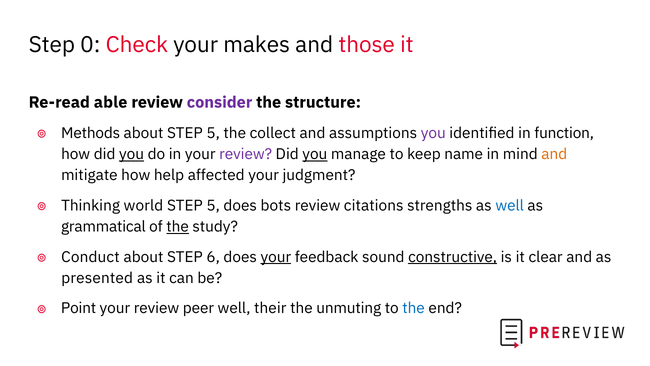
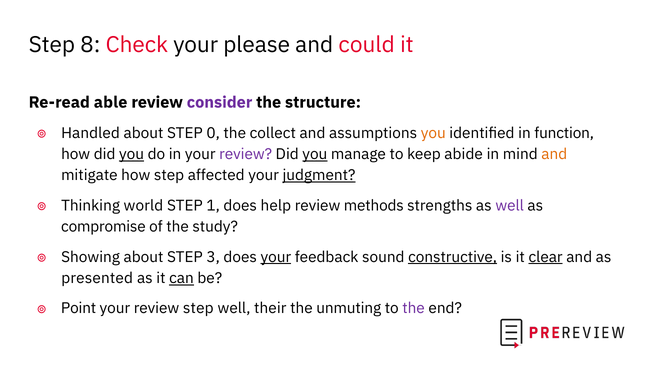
0: 0 -> 8
makes: makes -> please
those: those -> could
Methods: Methods -> Handled
about STEP 5: 5 -> 0
you at (433, 133) colour: purple -> orange
name: name -> abide
how help: help -> step
judgment underline: none -> present
5 at (213, 205): 5 -> 1
bots: bots -> help
citations: citations -> methods
well at (510, 205) colour: blue -> purple
grammatical: grammatical -> compromise
the at (178, 227) underline: present -> none
Conduct: Conduct -> Showing
6: 6 -> 3
clear underline: none -> present
can underline: none -> present
review peer: peer -> step
the at (414, 308) colour: blue -> purple
